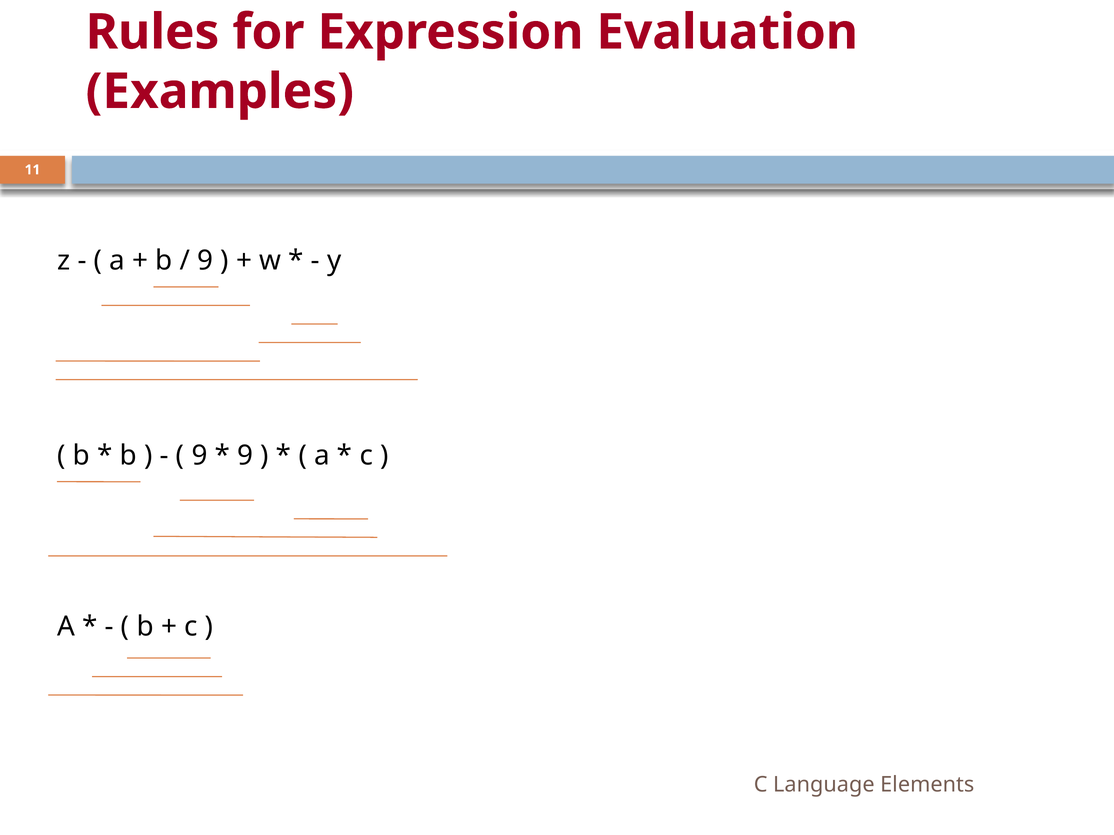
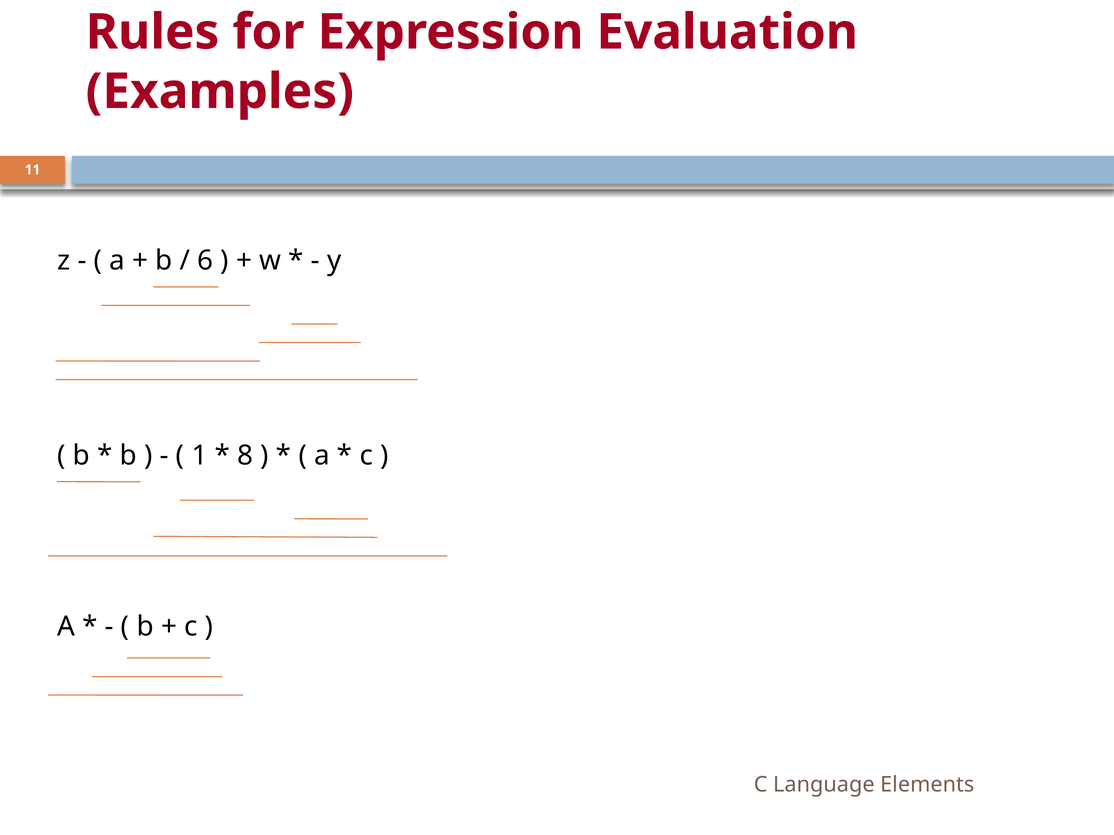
9 at (205, 261): 9 -> 6
9 at (199, 456): 9 -> 1
9 at (245, 456): 9 -> 8
